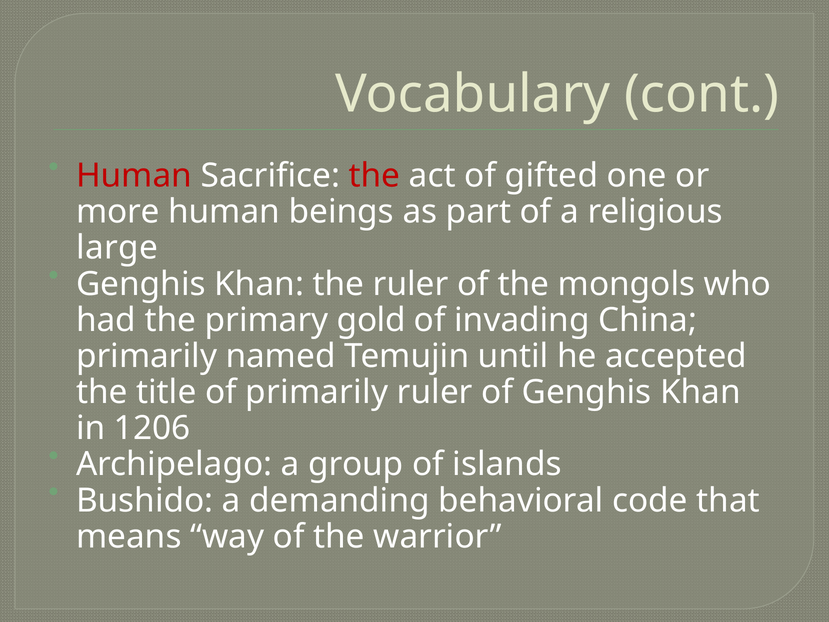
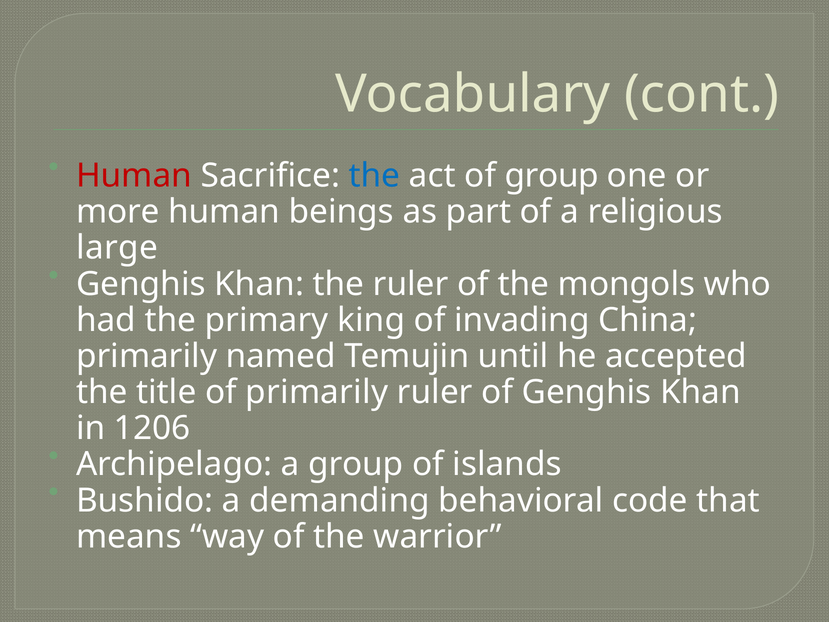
the at (374, 176) colour: red -> blue
of gifted: gifted -> group
gold: gold -> king
